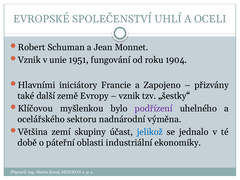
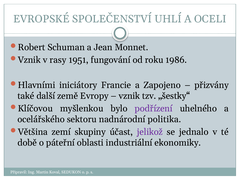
unie: unie -> rasy
1904: 1904 -> 1986
výměna: výměna -> politika
jelikož colour: blue -> purple
